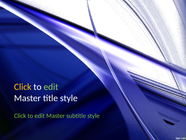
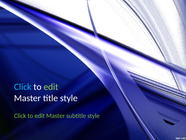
Click at (23, 87) colour: yellow -> light blue
